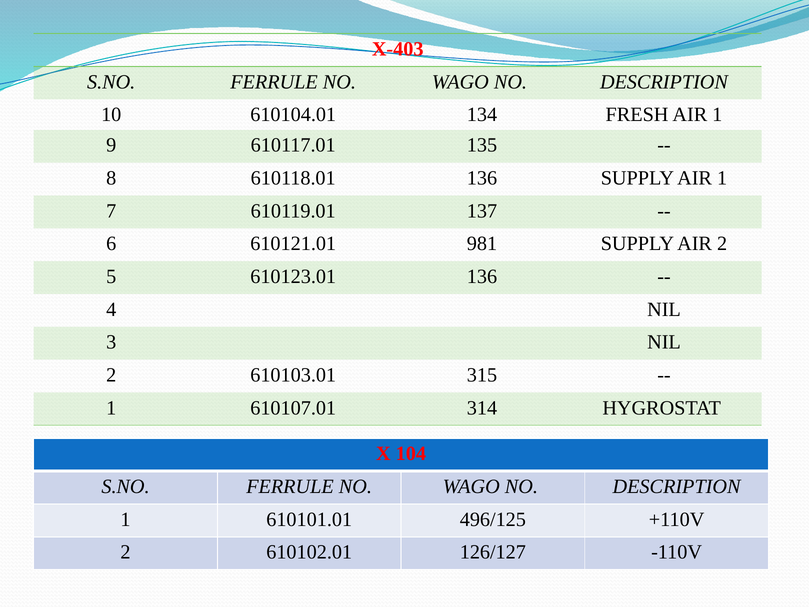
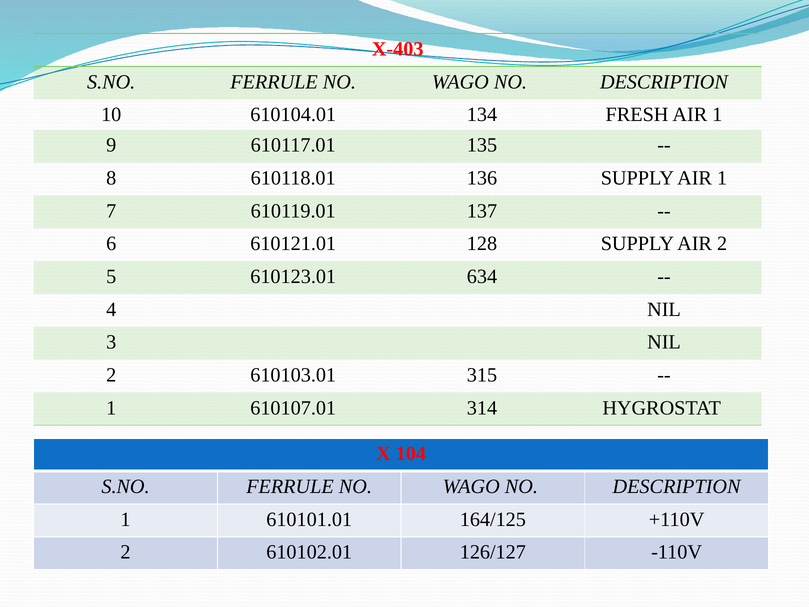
981: 981 -> 128
610123.01 136: 136 -> 634
496/125: 496/125 -> 164/125
